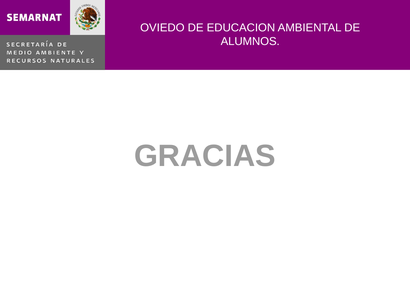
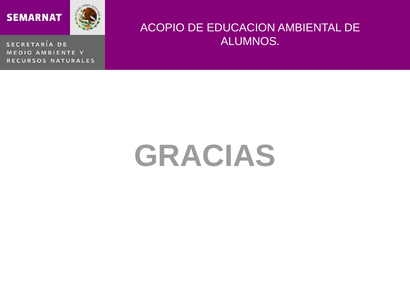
OVIEDO: OVIEDO -> ACOPIO
